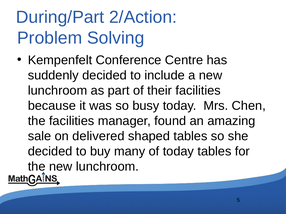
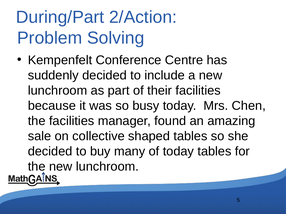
delivered: delivered -> collective
